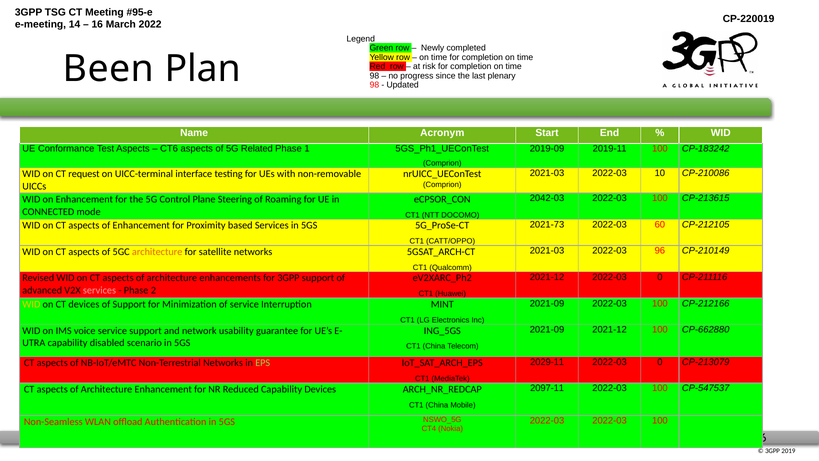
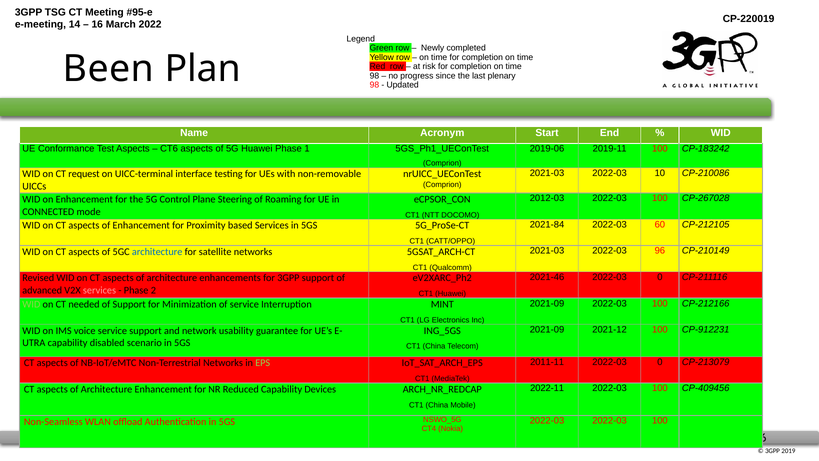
5G Related: Related -> Huawei
2019-09: 2019-09 -> 2019-06
2042-03: 2042-03 -> 2012-03
CP-213615: CP-213615 -> CP-267028
2021-73: 2021-73 -> 2021-84
architecture at (157, 252) colour: orange -> blue
2021-12 at (547, 277): 2021-12 -> 2021-46
WID at (31, 304) colour: yellow -> light green
CT devices: devices -> needed
CP-662880: CP-662880 -> CP-912231
2029-11: 2029-11 -> 2011-11
2097-11: 2097-11 -> 2022-11
CP-547537: CP-547537 -> CP-409456
